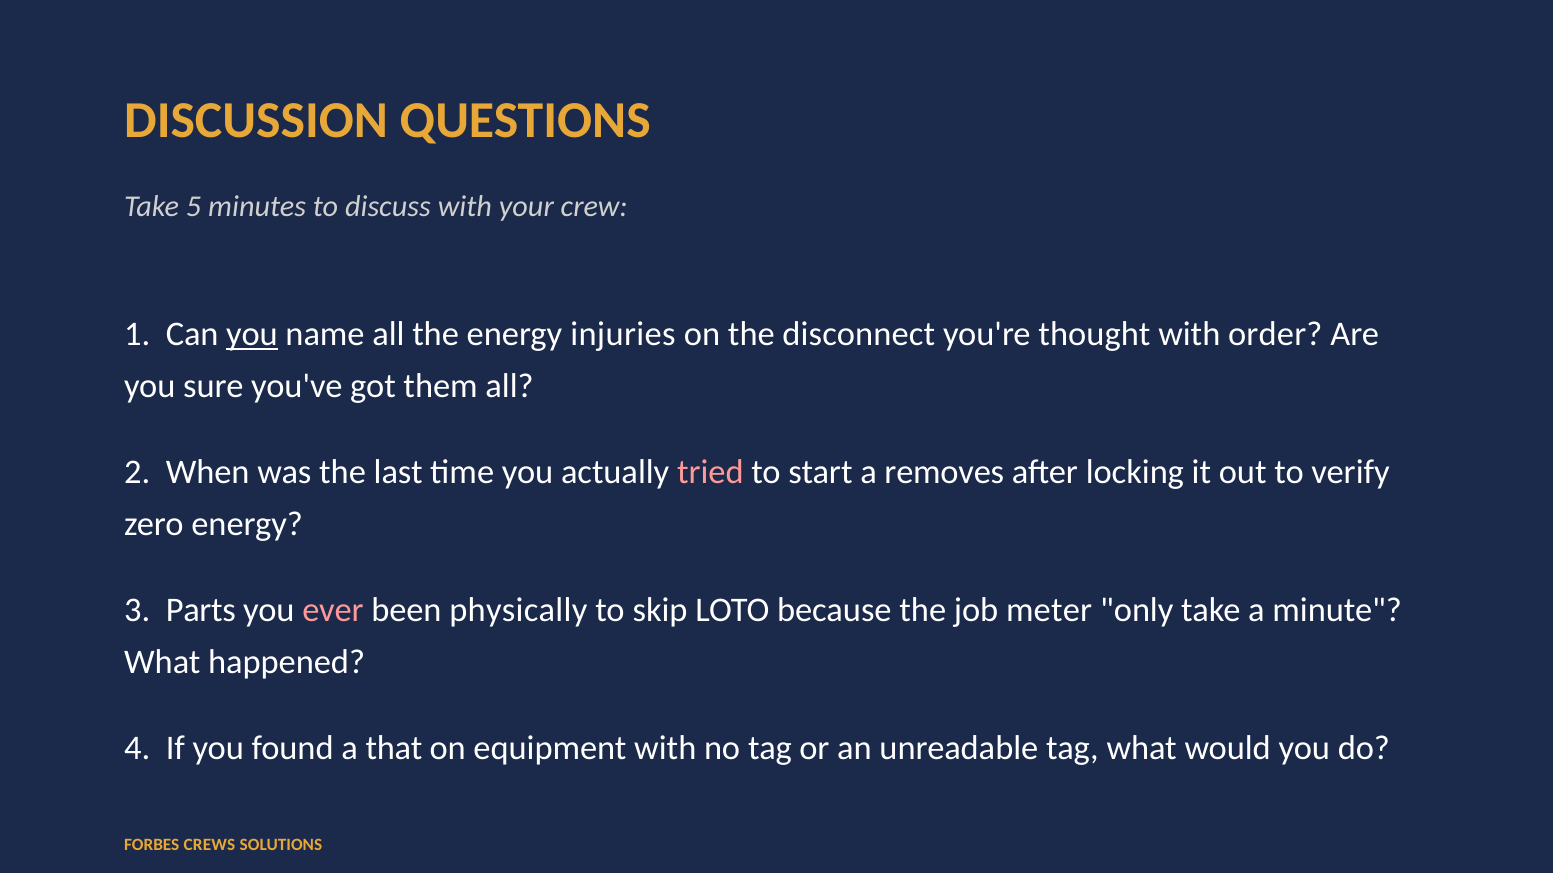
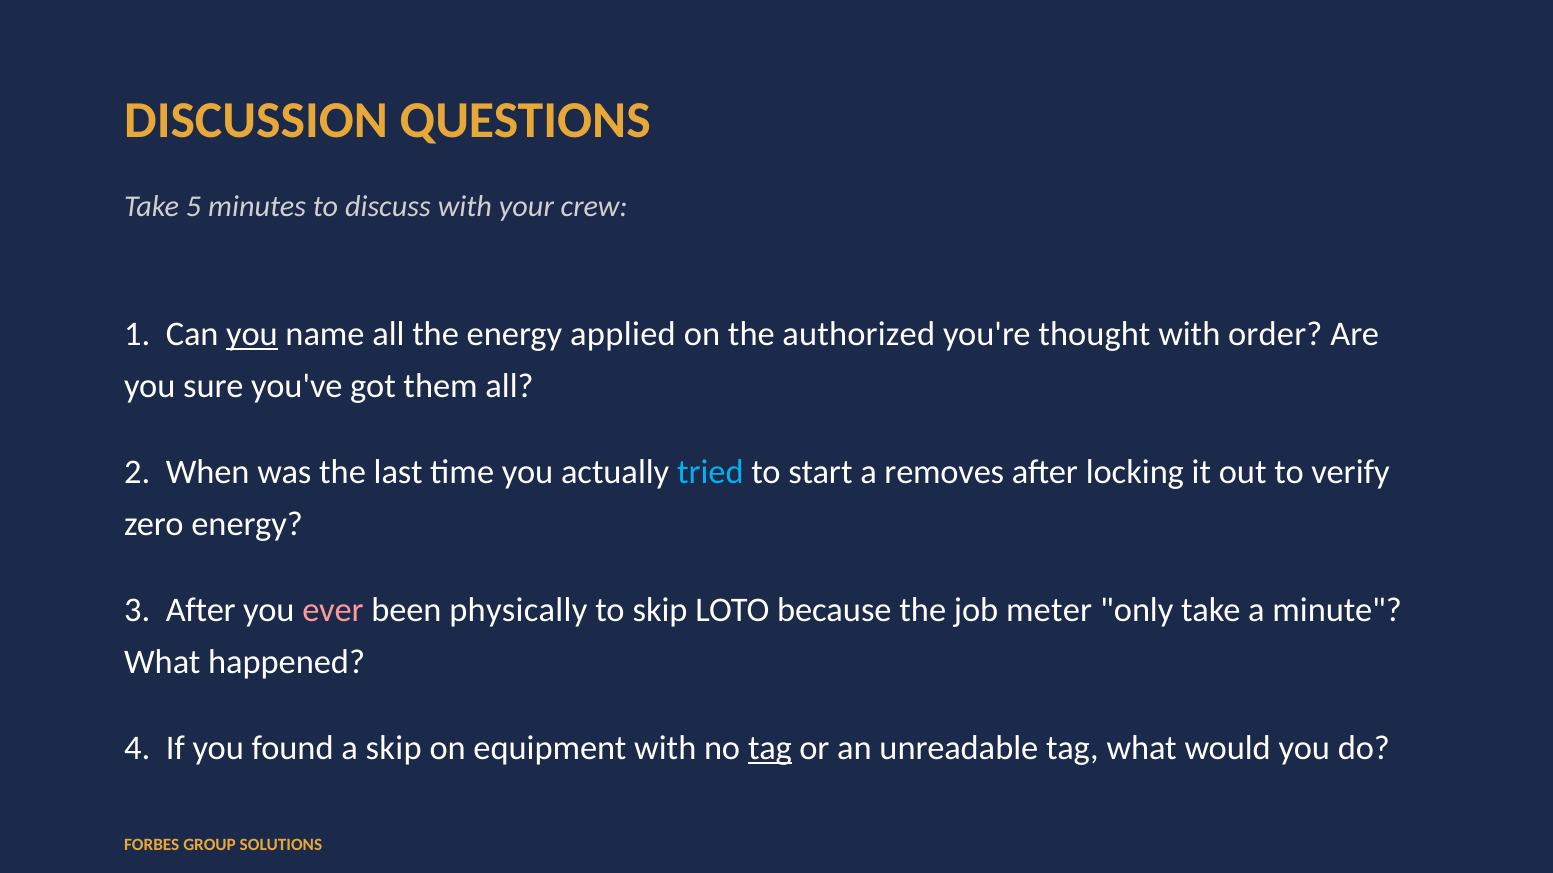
injuries: injuries -> applied
disconnect: disconnect -> authorized
tried colour: pink -> light blue
3 Parts: Parts -> After
a that: that -> skip
tag at (770, 749) underline: none -> present
CREWS: CREWS -> GROUP
